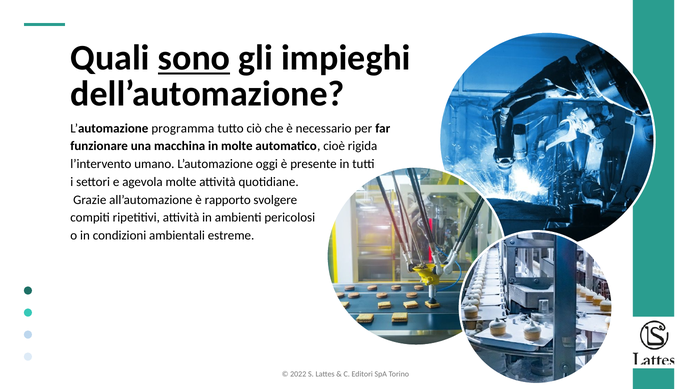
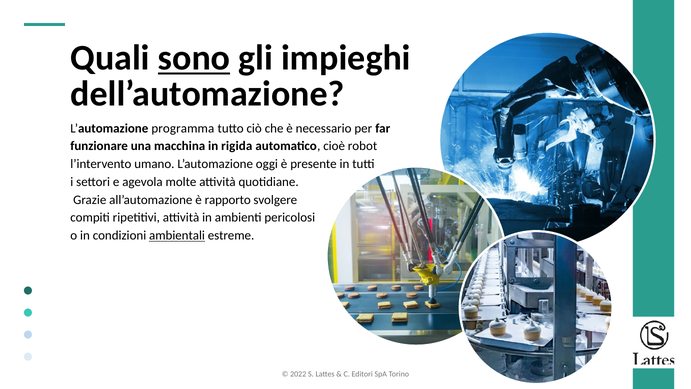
in molte: molte -> rigida
rigida: rigida -> robot
ambientali underline: none -> present
